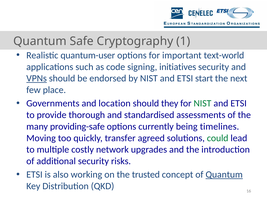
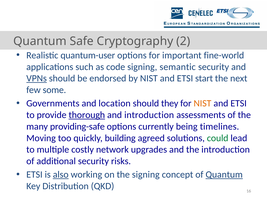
1: 1 -> 2
text-world: text-world -> fine-world
initiatives: initiatives -> semantic
place: place -> some
NIST at (203, 104) colour: green -> orange
thorough underline: none -> present
and standardised: standardised -> introduction
transfer: transfer -> building
also underline: none -> present
the trusted: trusted -> signing
